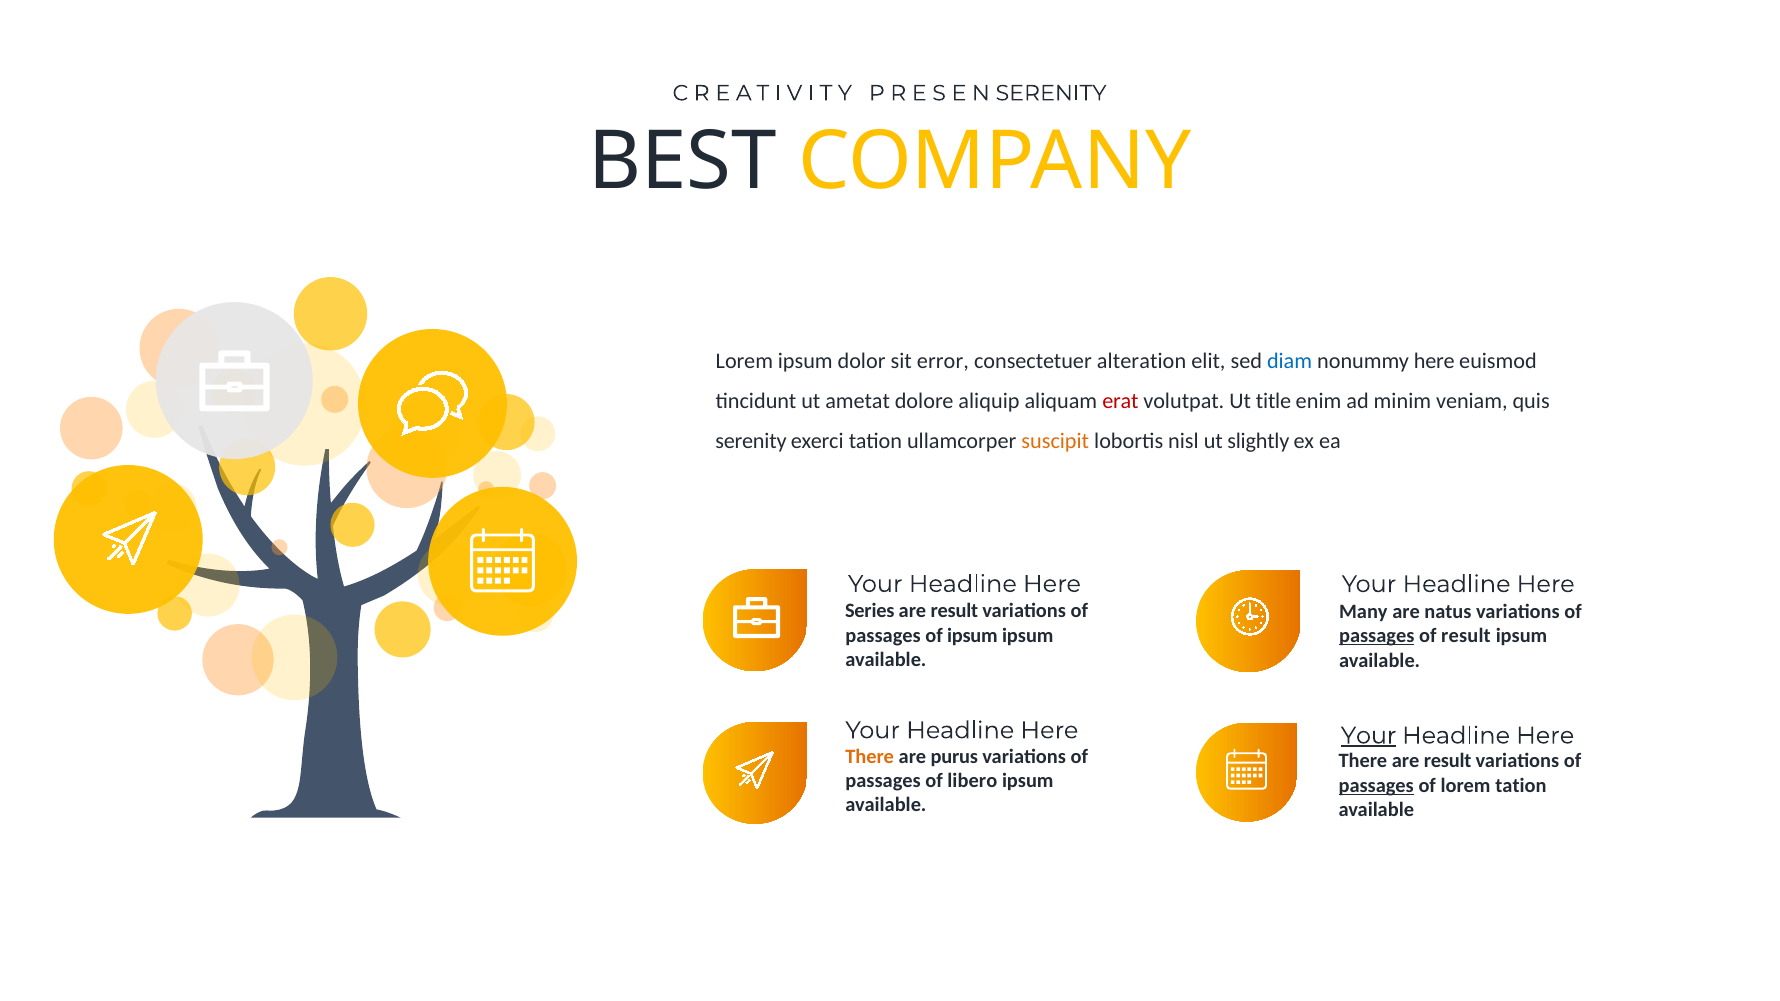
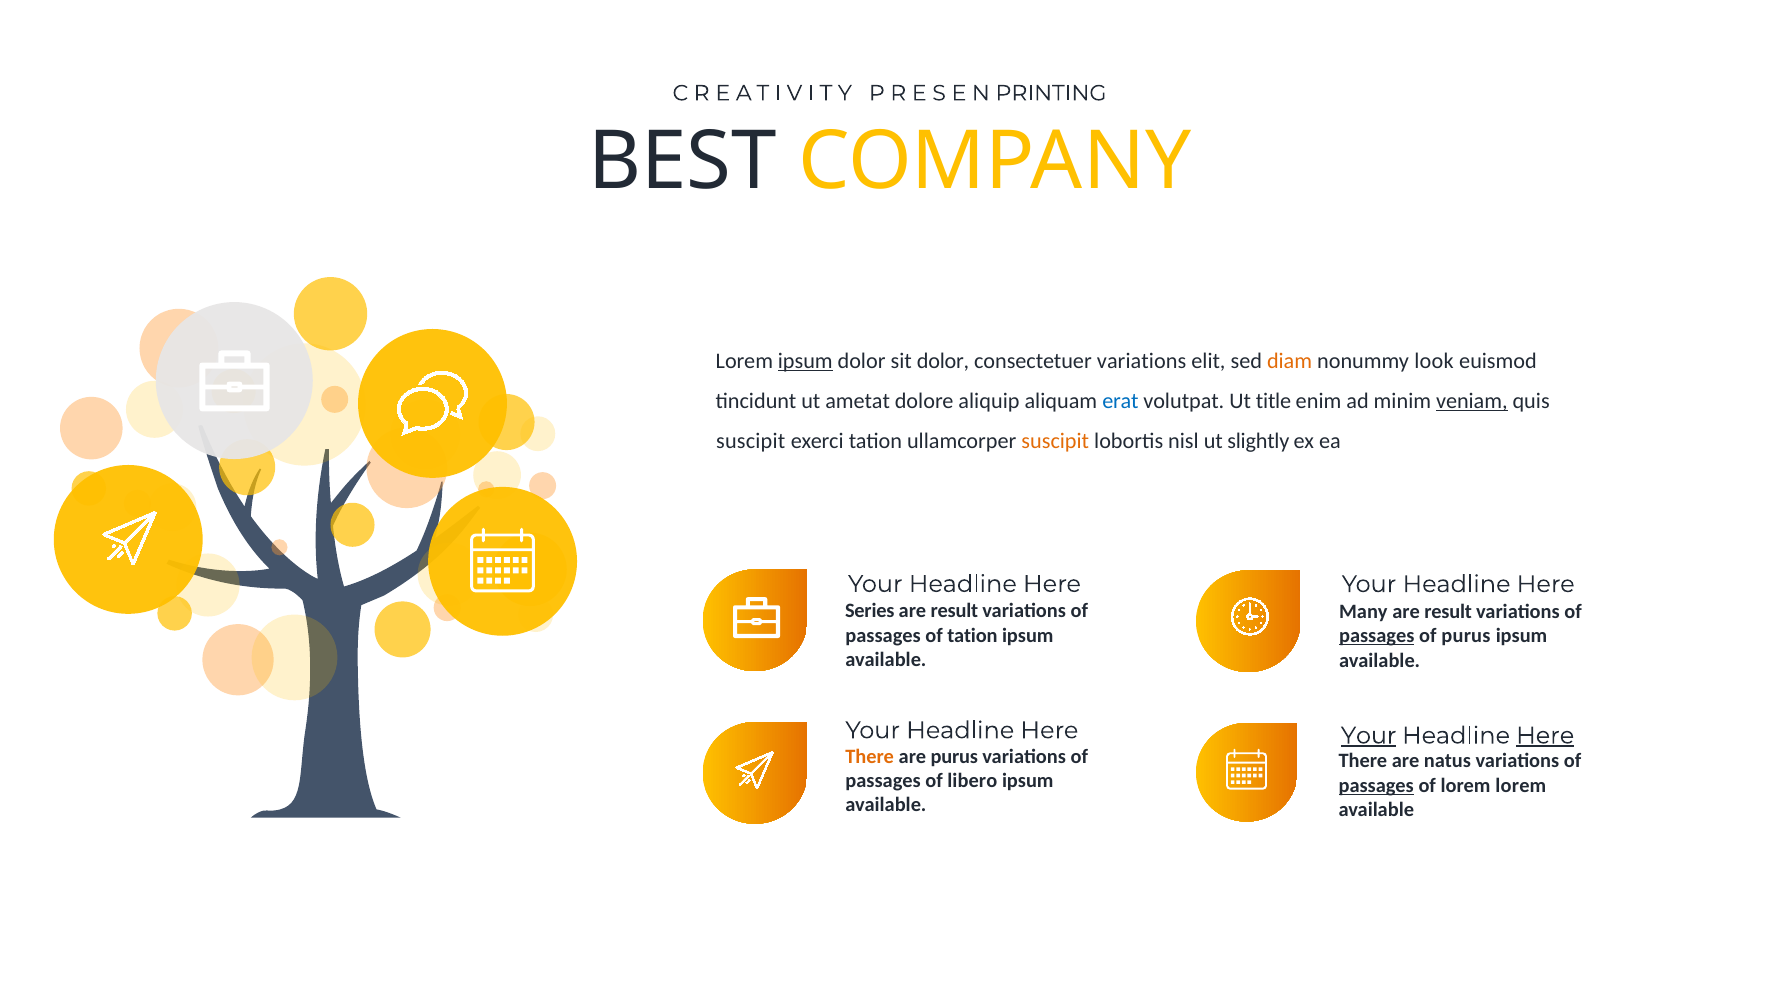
SERENITY at (1051, 93): SERENITY -> PRINTING
ipsum at (805, 361) underline: none -> present
sit error: error -> dolor
consectetuer alteration: alteration -> variations
diam colour: blue -> orange
nonummy here: here -> look
erat colour: red -> blue
veniam underline: none -> present
serenity at (751, 441): serenity -> suscipit
natus at (1448, 612): natus -> result
of ipsum: ipsum -> tation
of result: result -> purus
Here at (1545, 736) underline: none -> present
There are result: result -> natus
lorem tation: tation -> lorem
